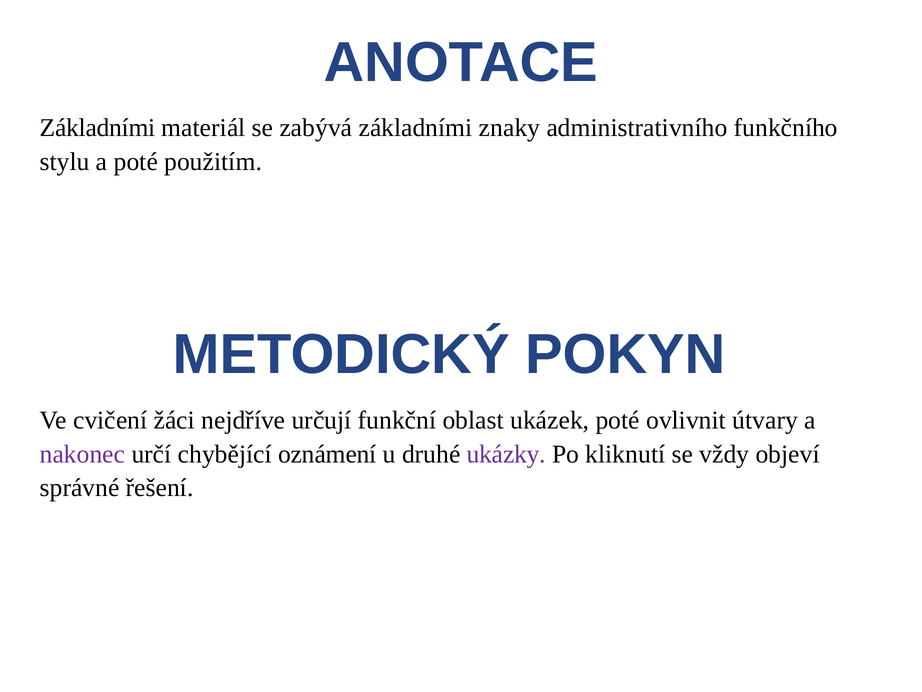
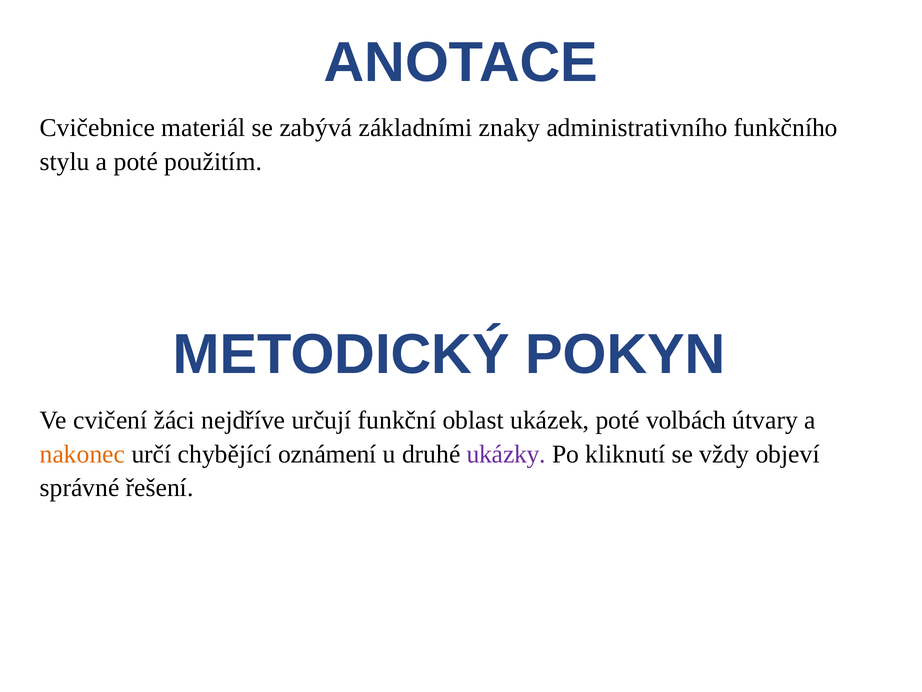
Základními at (98, 128): Základními -> Cvičebnice
ovlivnit: ovlivnit -> volbách
nakonec colour: purple -> orange
